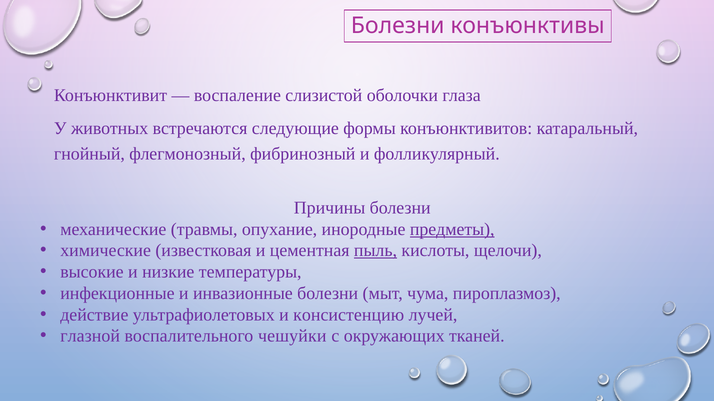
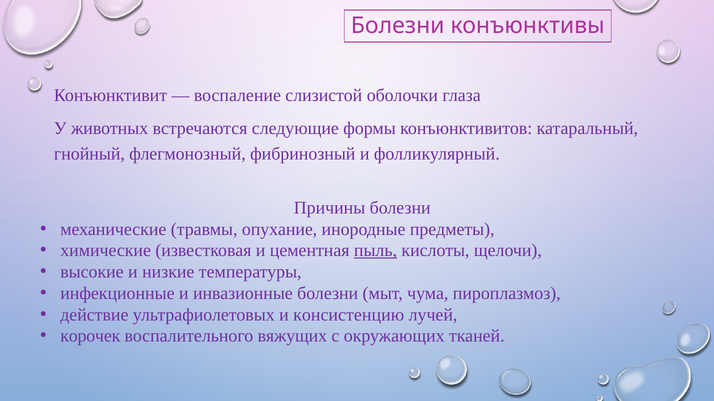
предметы underline: present -> none
глазной: глазной -> корочек
чешуйки: чешуйки -> вяжущих
